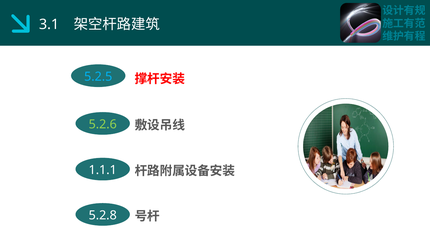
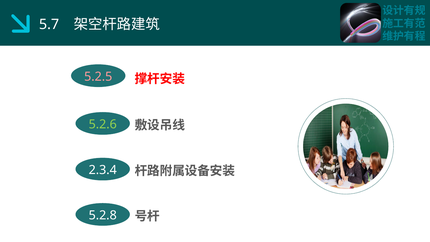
3.1: 3.1 -> 5.7
5.2.5 colour: light blue -> pink
1.1.1: 1.1.1 -> 2.3.4
